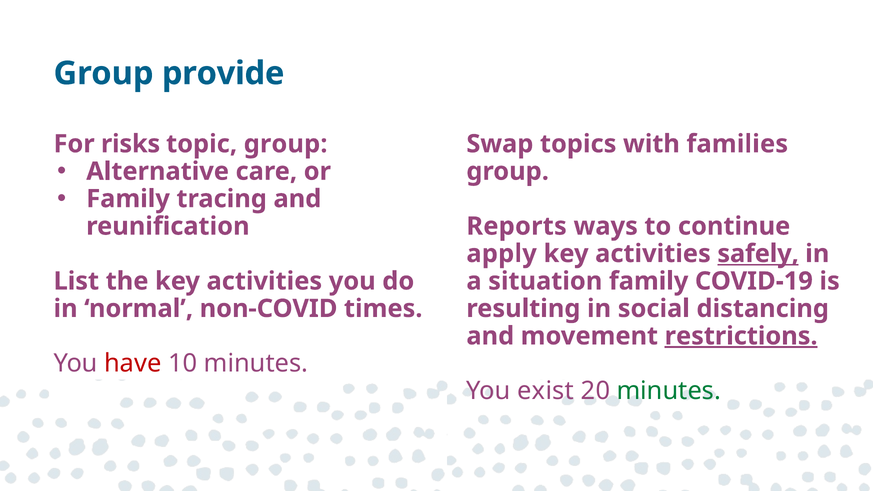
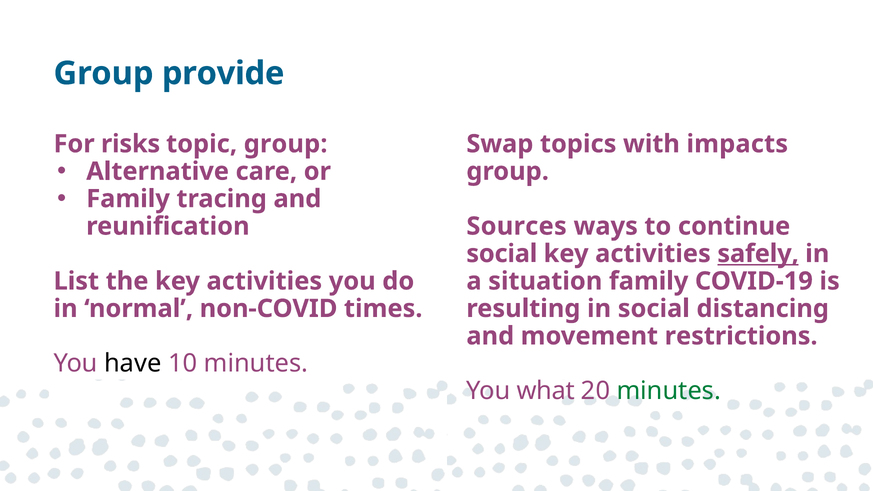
families: families -> impacts
Reports: Reports -> Sources
apply at (502, 254): apply -> social
restrictions underline: present -> none
have colour: red -> black
exist: exist -> what
